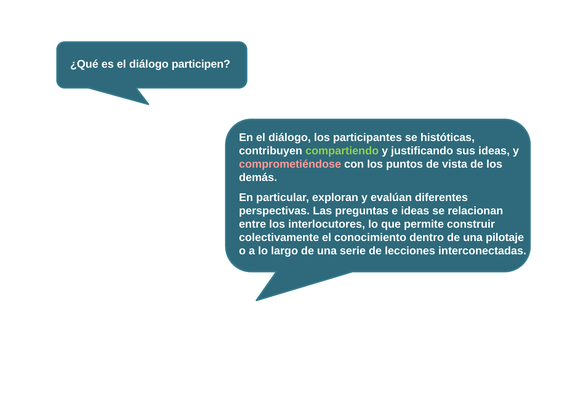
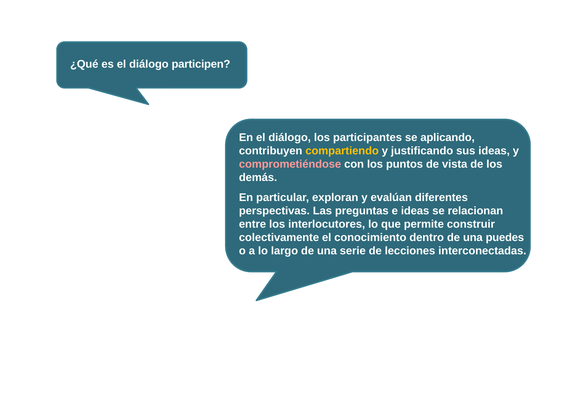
históticas: históticas -> aplicando
compartiendo colour: light green -> yellow
pilotaje: pilotaje -> puedes
